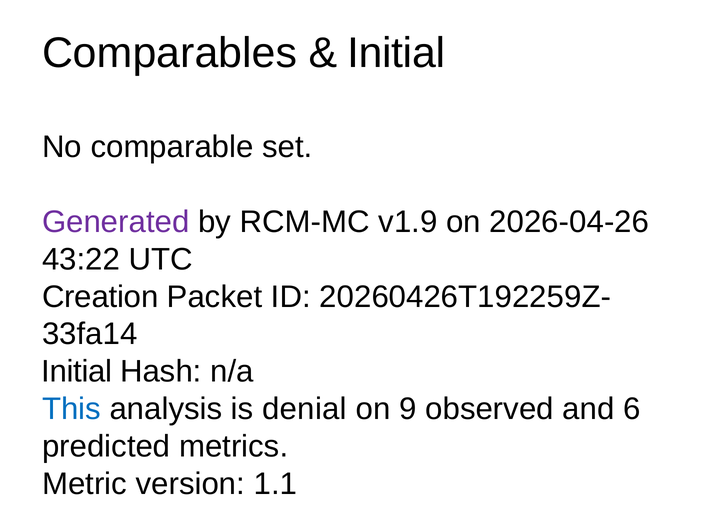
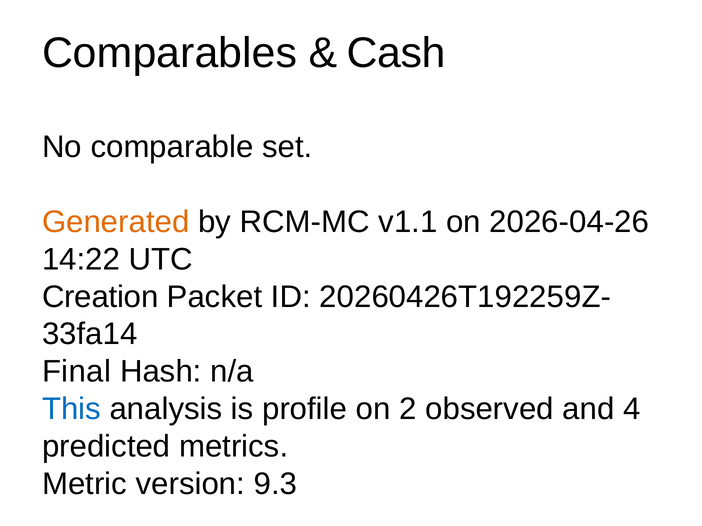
Initial at (396, 53): Initial -> Cash
Generated colour: purple -> orange
v1.9: v1.9 -> v1.1
43:22: 43:22 -> 14:22
Initial at (77, 372): Initial -> Final
denial: denial -> profile
9: 9 -> 2
6: 6 -> 4
1.1: 1.1 -> 9.3
